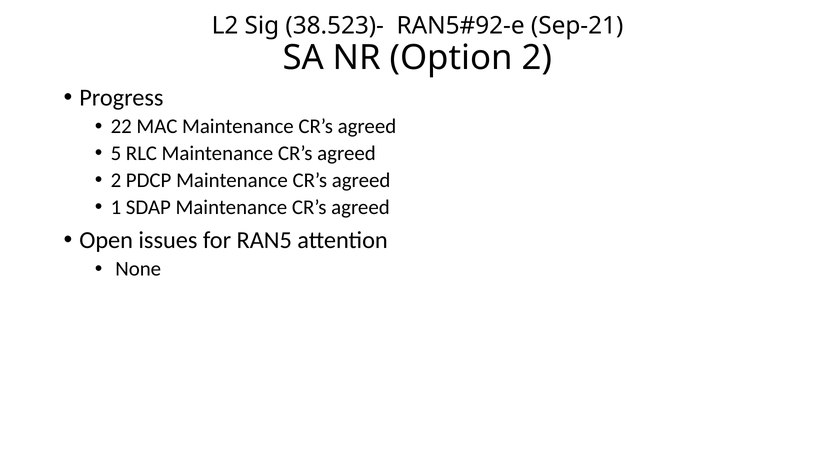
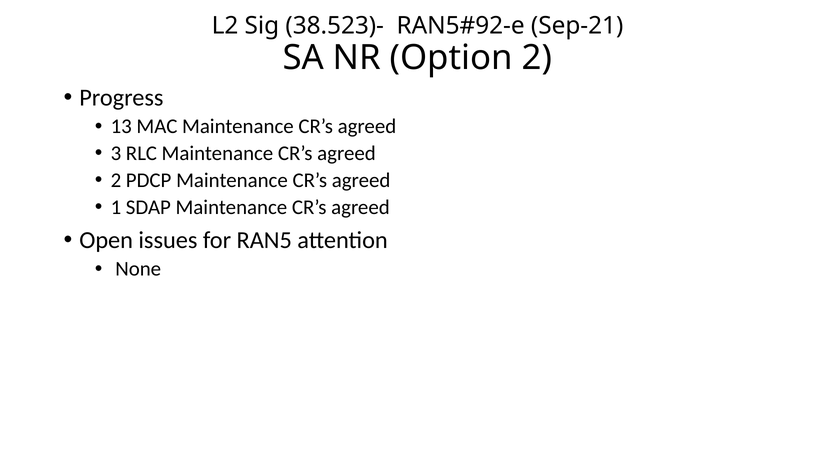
22: 22 -> 13
5: 5 -> 3
